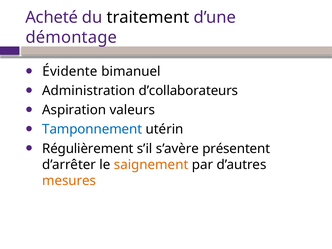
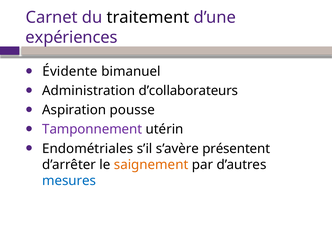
Acheté: Acheté -> Carnet
démontage: démontage -> expériences
valeurs: valeurs -> pousse
Tamponnement colour: blue -> purple
Régulièrement: Régulièrement -> Endométriales
mesures colour: orange -> blue
